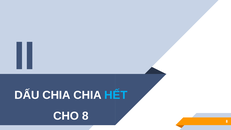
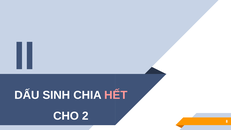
DẤU CHIA: CHIA -> SINH
HẾT colour: light blue -> pink
CHO 8: 8 -> 2
